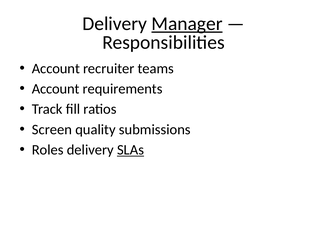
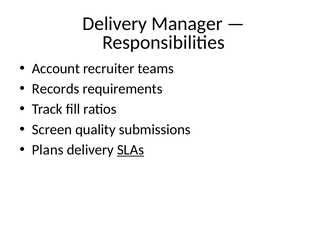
Manager underline: present -> none
Account at (56, 89): Account -> Records
Roles: Roles -> Plans
